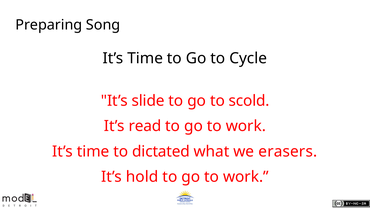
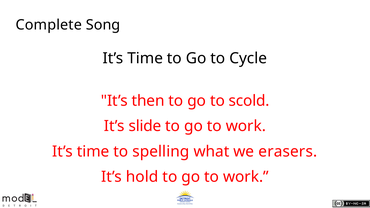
Preparing: Preparing -> Complete
slide: slide -> then
read: read -> slide
dictated: dictated -> spelling
